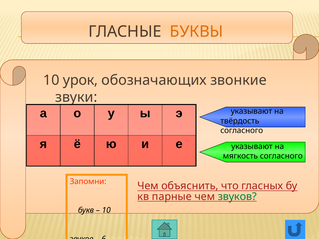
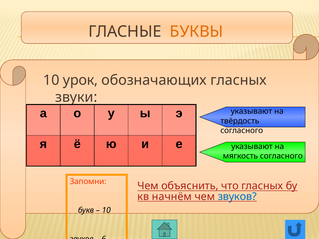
обозначающих звонкие: звонкие -> гласных
парные: парные -> начнём
звуков at (237, 197) colour: green -> blue
